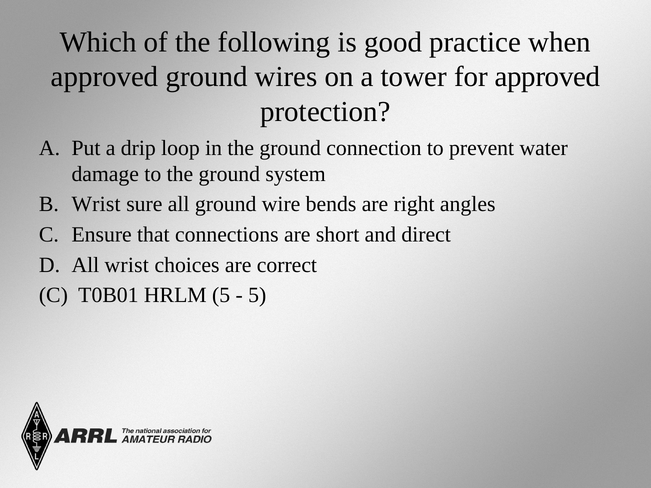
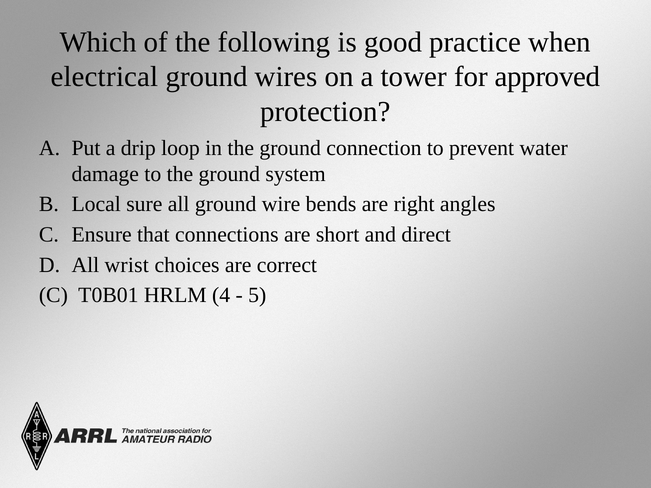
approved at (105, 77): approved -> electrical
Wrist at (96, 204): Wrist -> Local
HRLM 5: 5 -> 4
